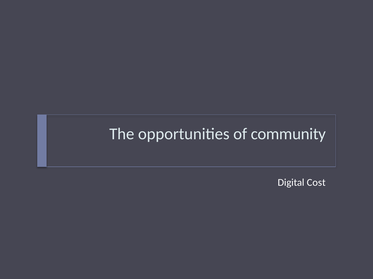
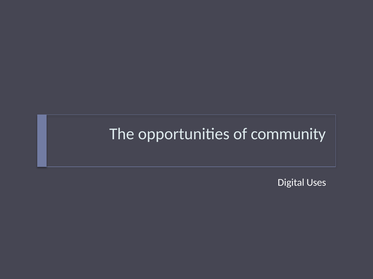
Cost: Cost -> Uses
